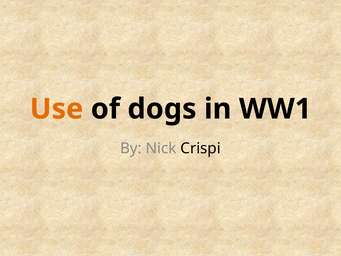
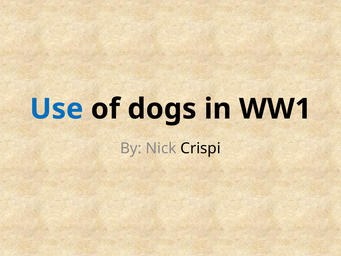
Use colour: orange -> blue
